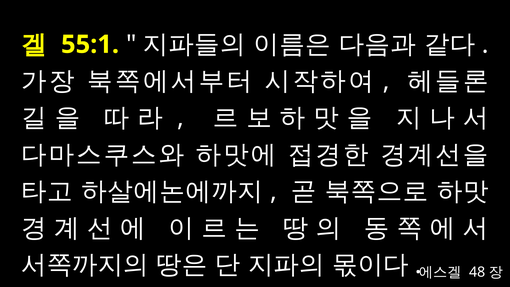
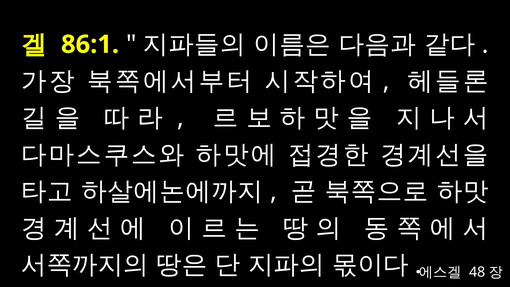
55:1: 55:1 -> 86:1
